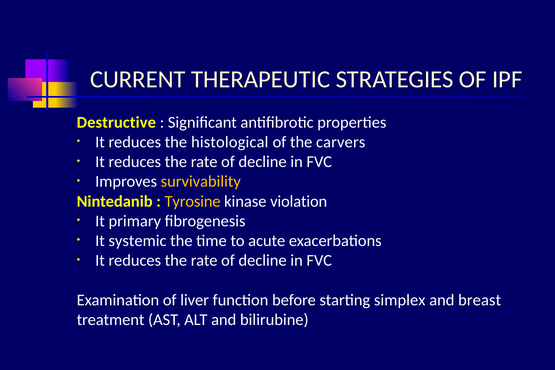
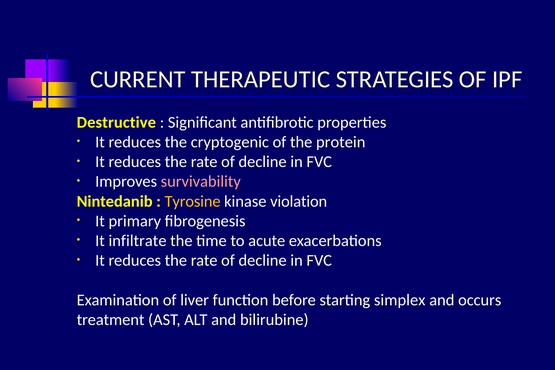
histological: histological -> cryptogenic
carvers: carvers -> protein
survivability colour: yellow -> pink
systemic: systemic -> infiltrate
breast: breast -> occurs
